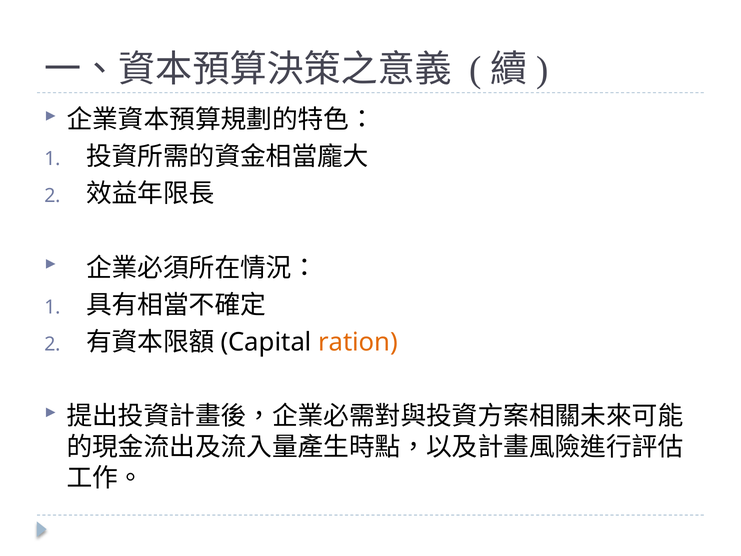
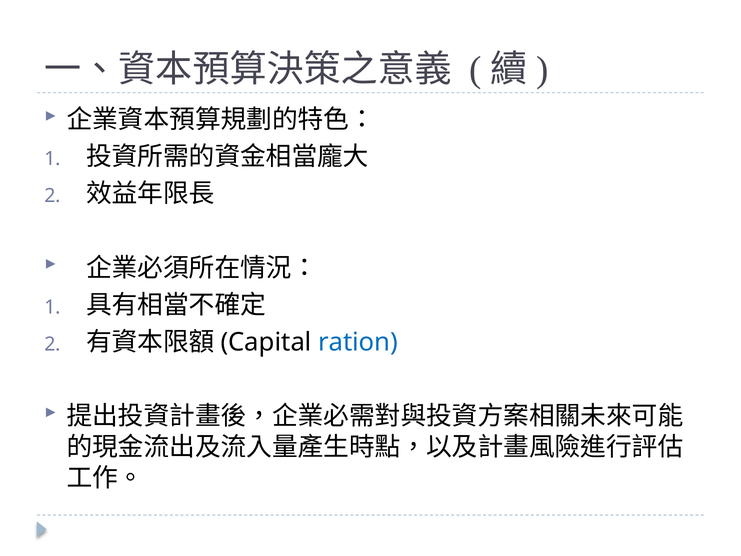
ration colour: orange -> blue
